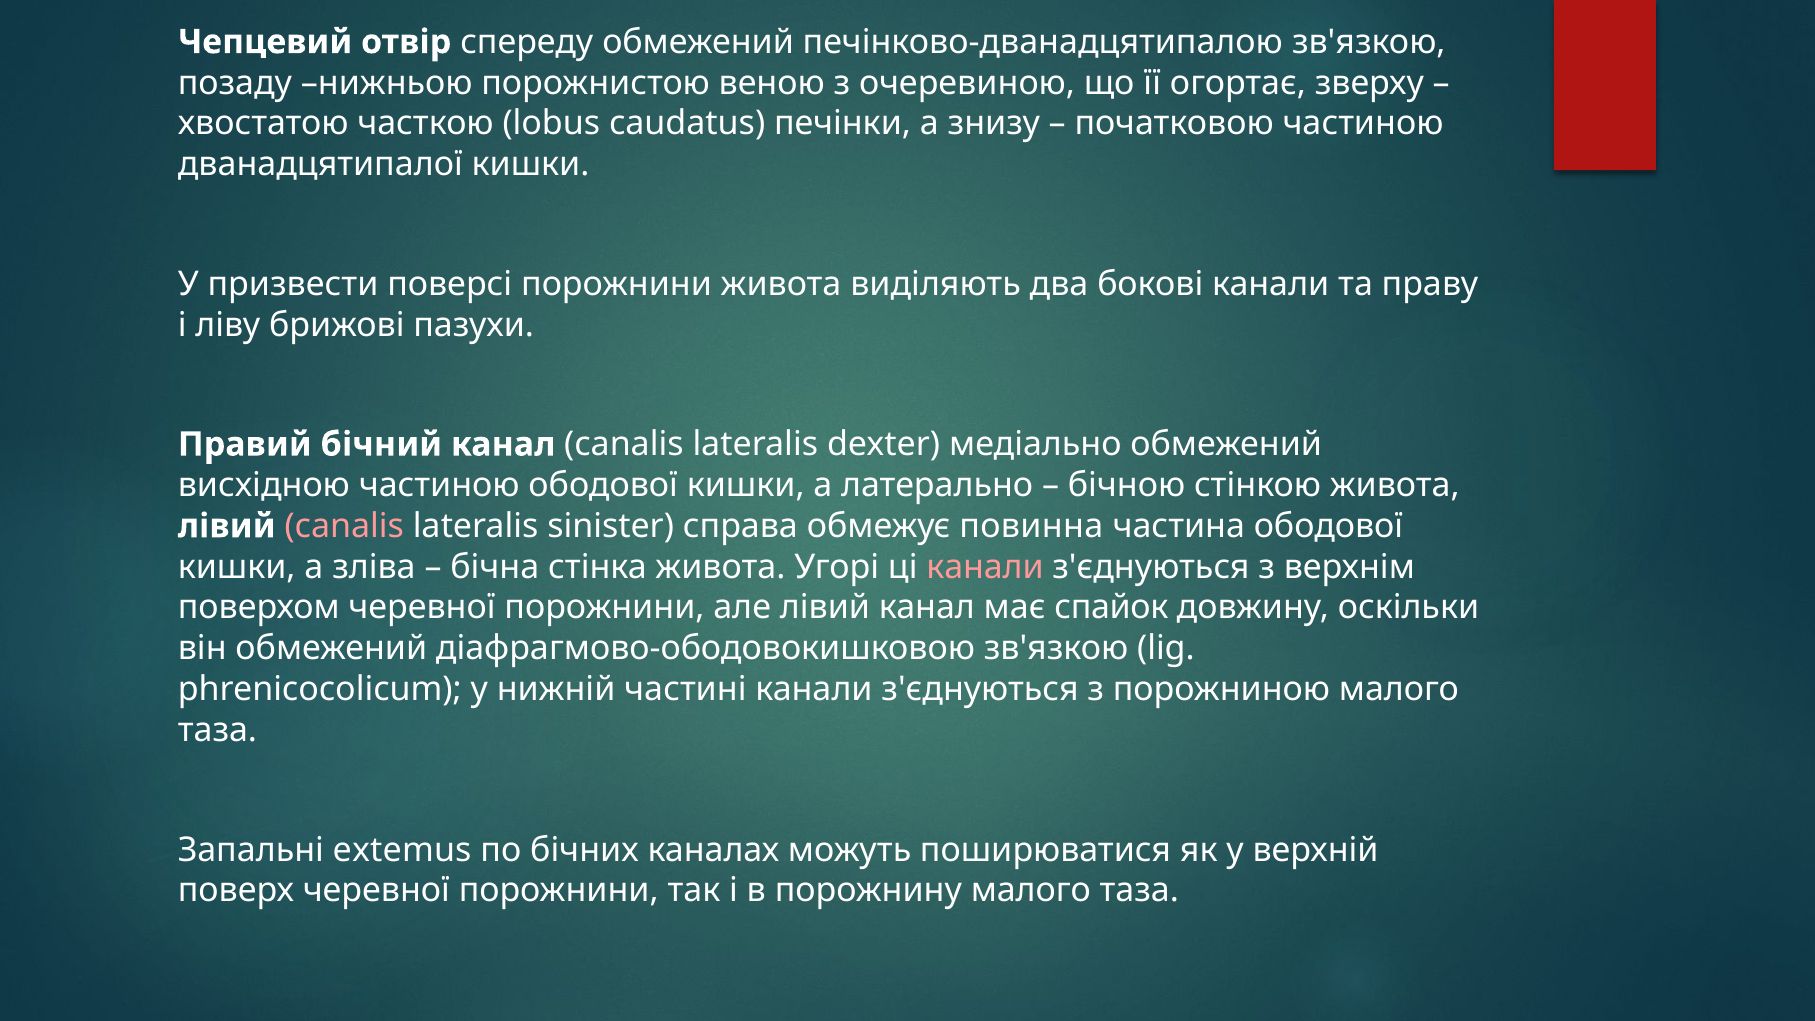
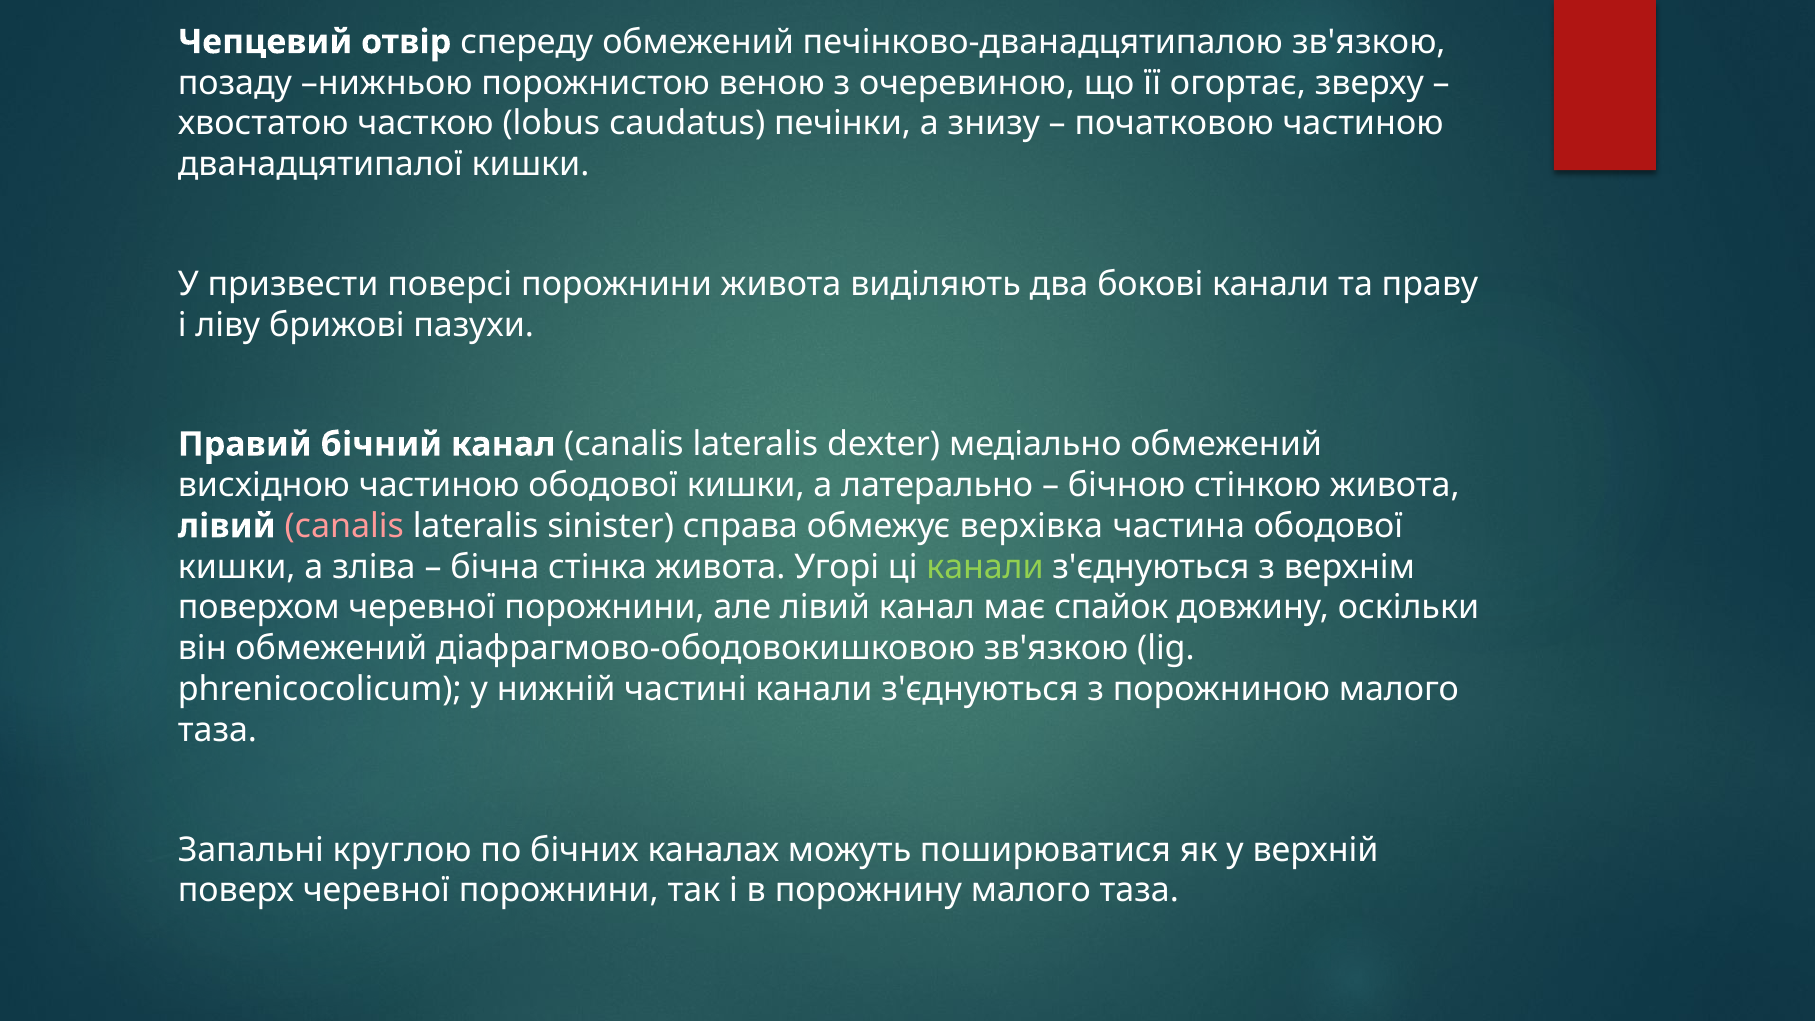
повинна: повинна -> верхівка
канали at (985, 567) colour: pink -> light green
extemus: extemus -> круглою
